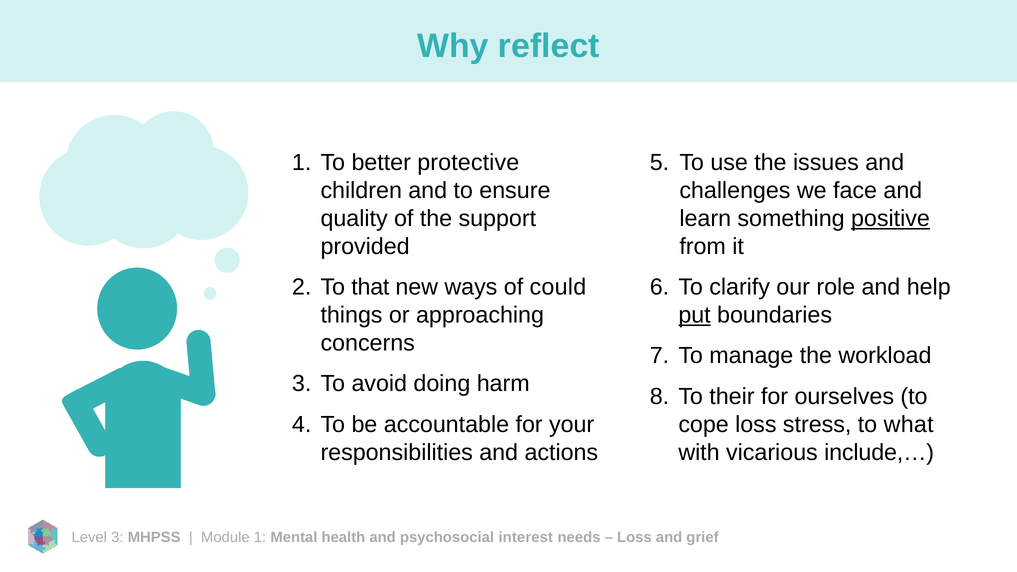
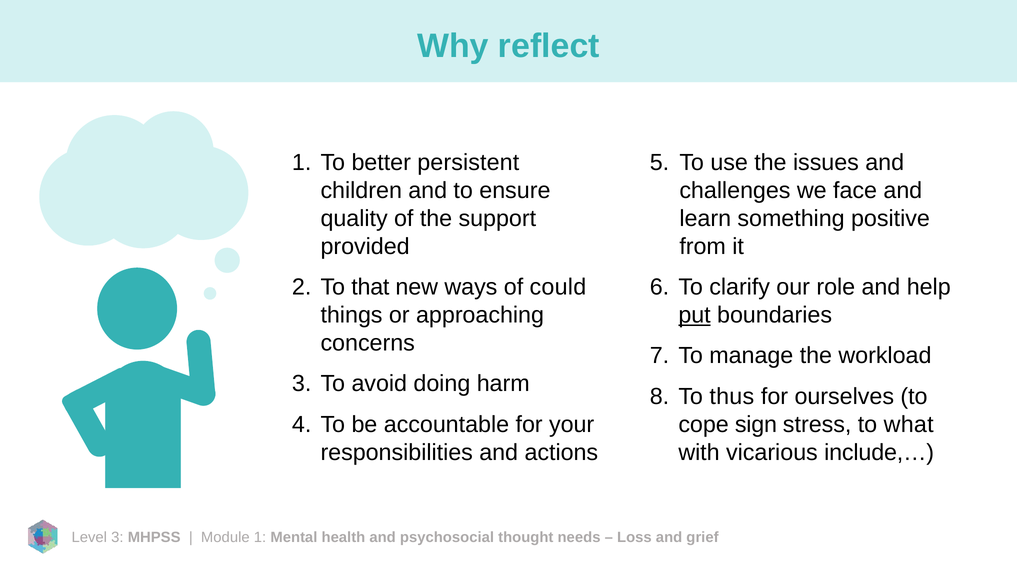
protective: protective -> persistent
positive underline: present -> none
their: their -> thus
cope loss: loss -> sign
interest: interest -> thought
